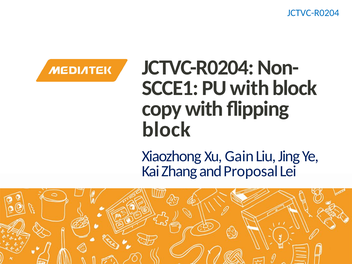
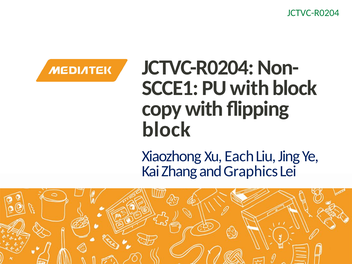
JCTVC-R0204 at (313, 13) colour: blue -> green
Gain: Gain -> Each
Proposal: Proposal -> Graphics
